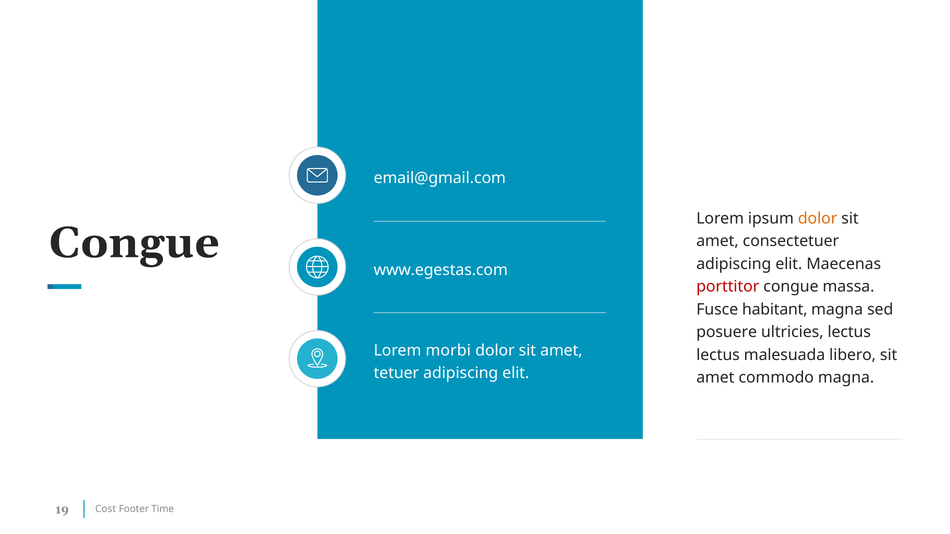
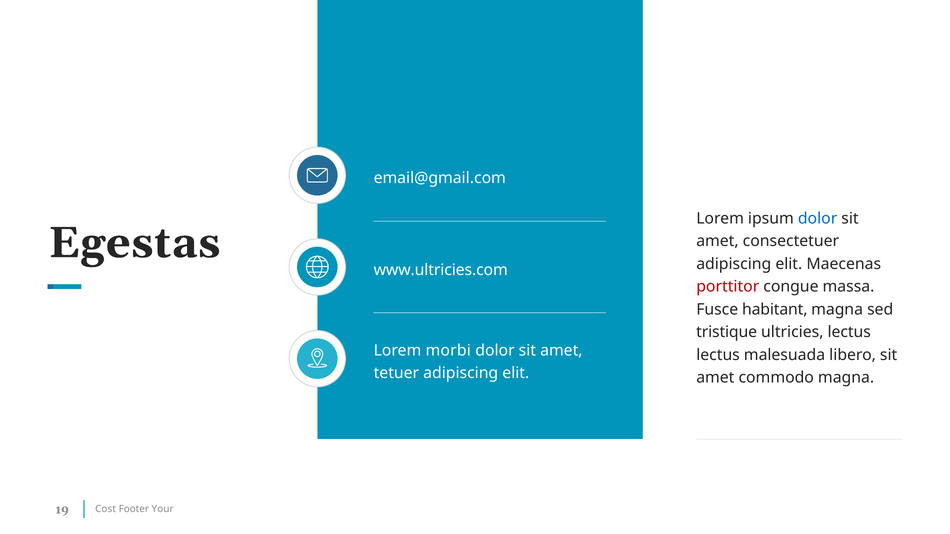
dolor at (818, 219) colour: orange -> blue
Congue at (134, 243): Congue -> Egestas
www.egestas.com: www.egestas.com -> www.ultricies.com
posuere: posuere -> tristique
Time: Time -> Your
